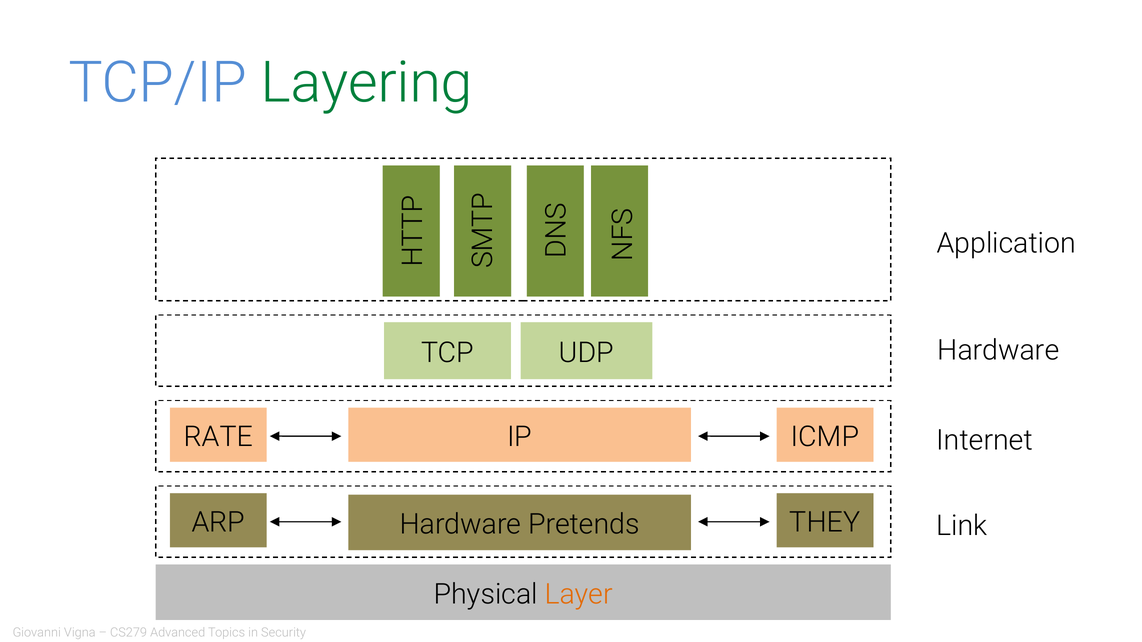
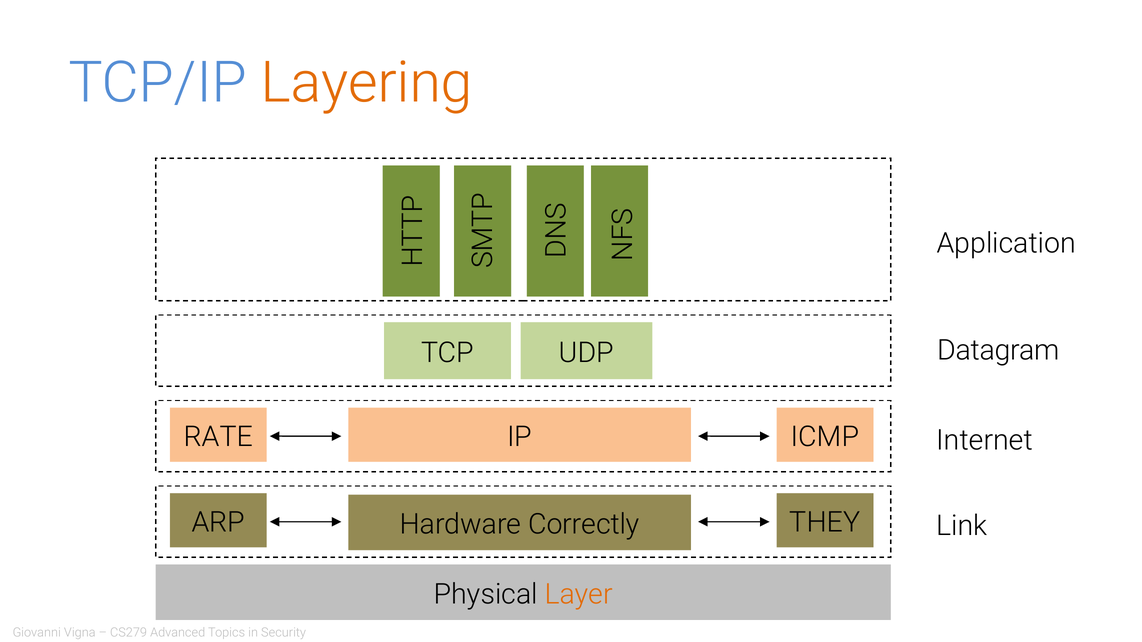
Layering colour: green -> orange
Hardware at (998, 350): Hardware -> Datagram
Pretends: Pretends -> Correctly
